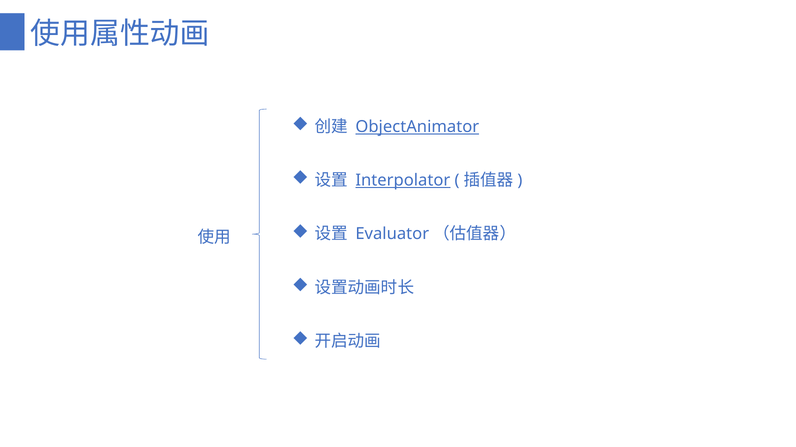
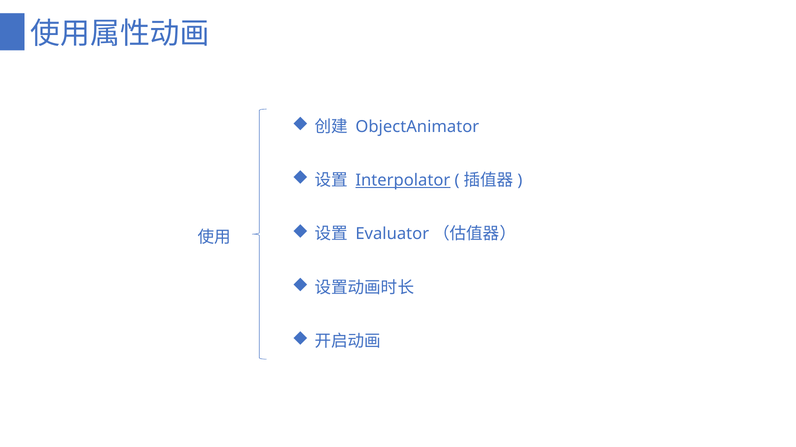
ObjectAnimator underline: present -> none
